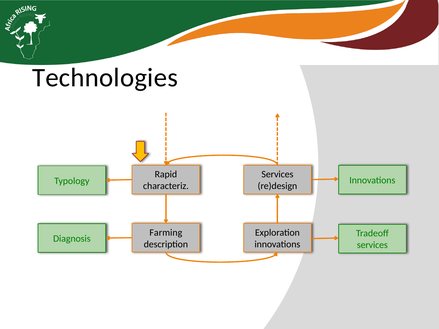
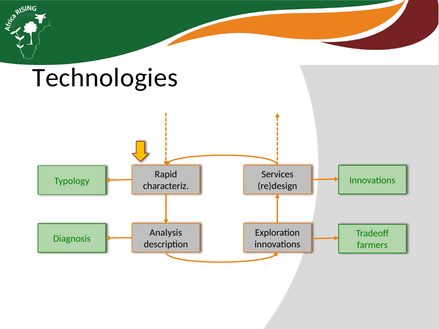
Farming: Farming -> Analysis
services at (372, 245): services -> farmers
